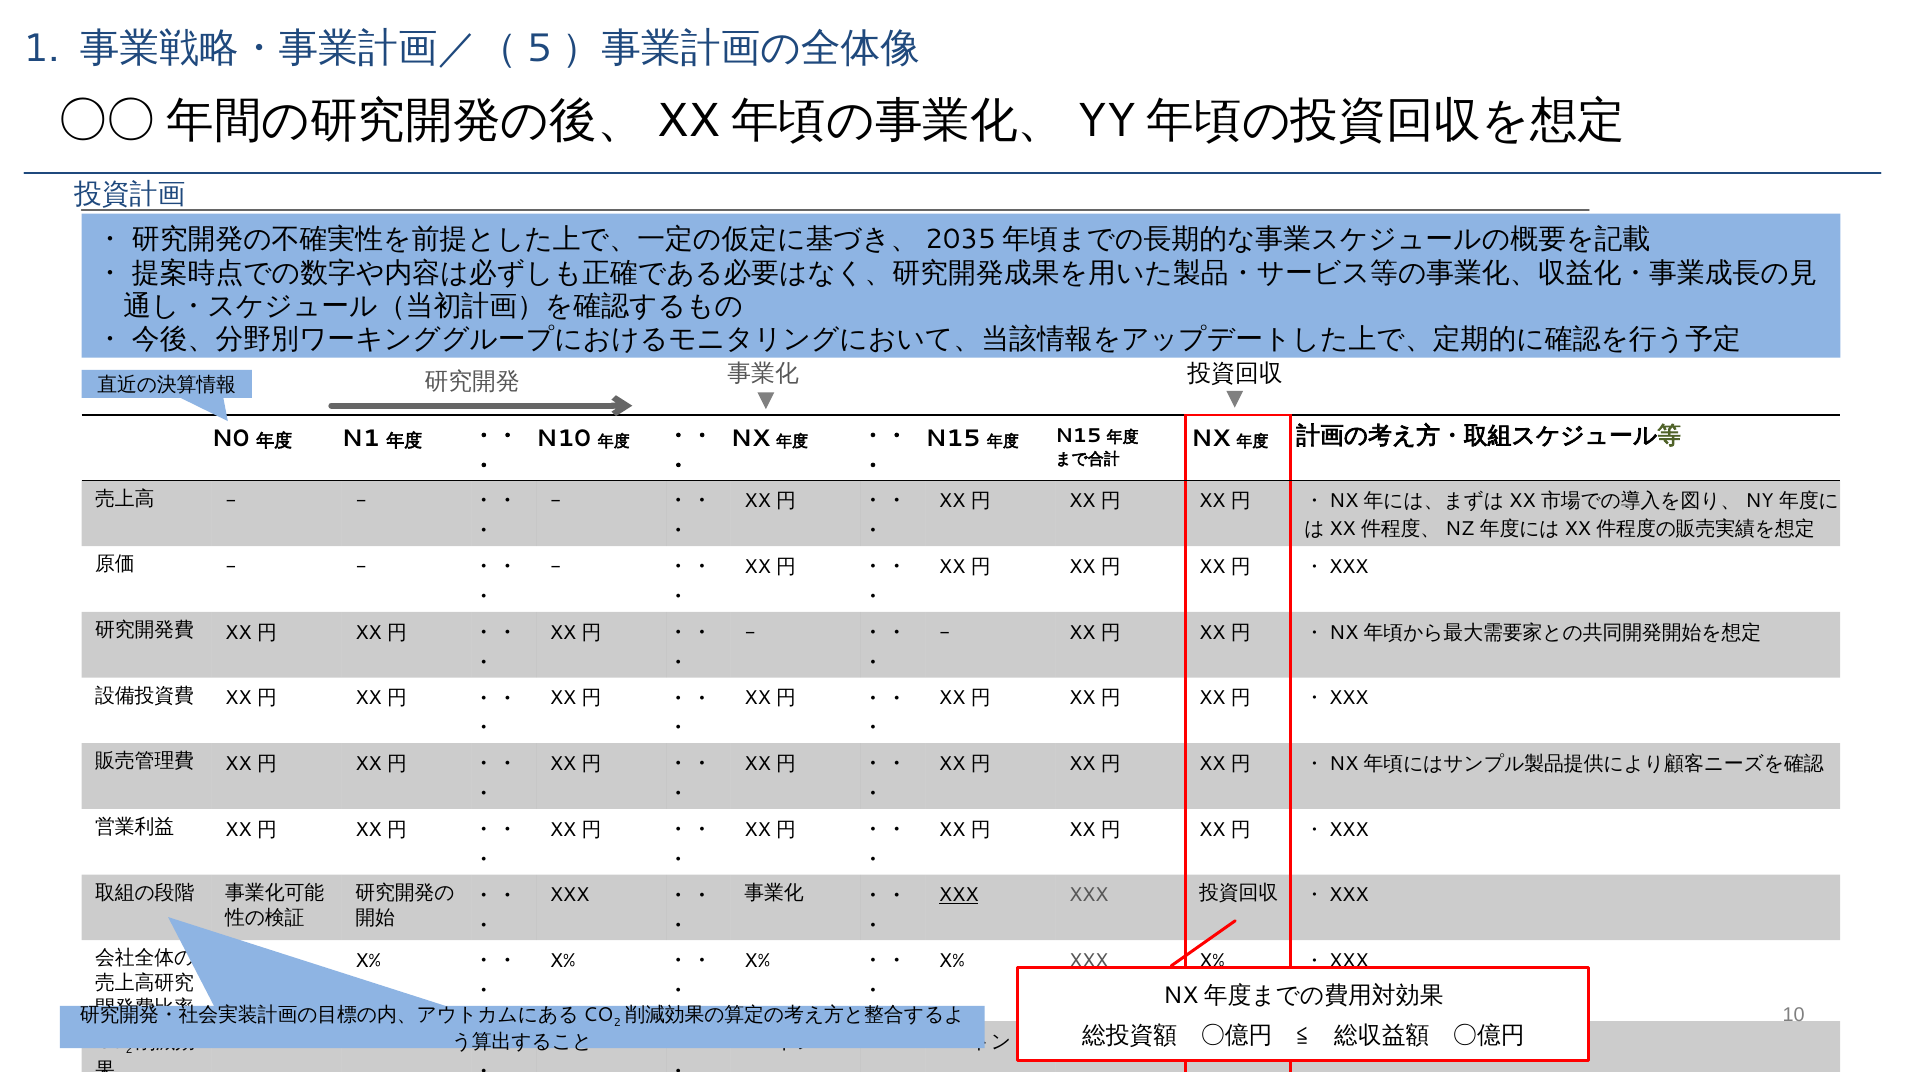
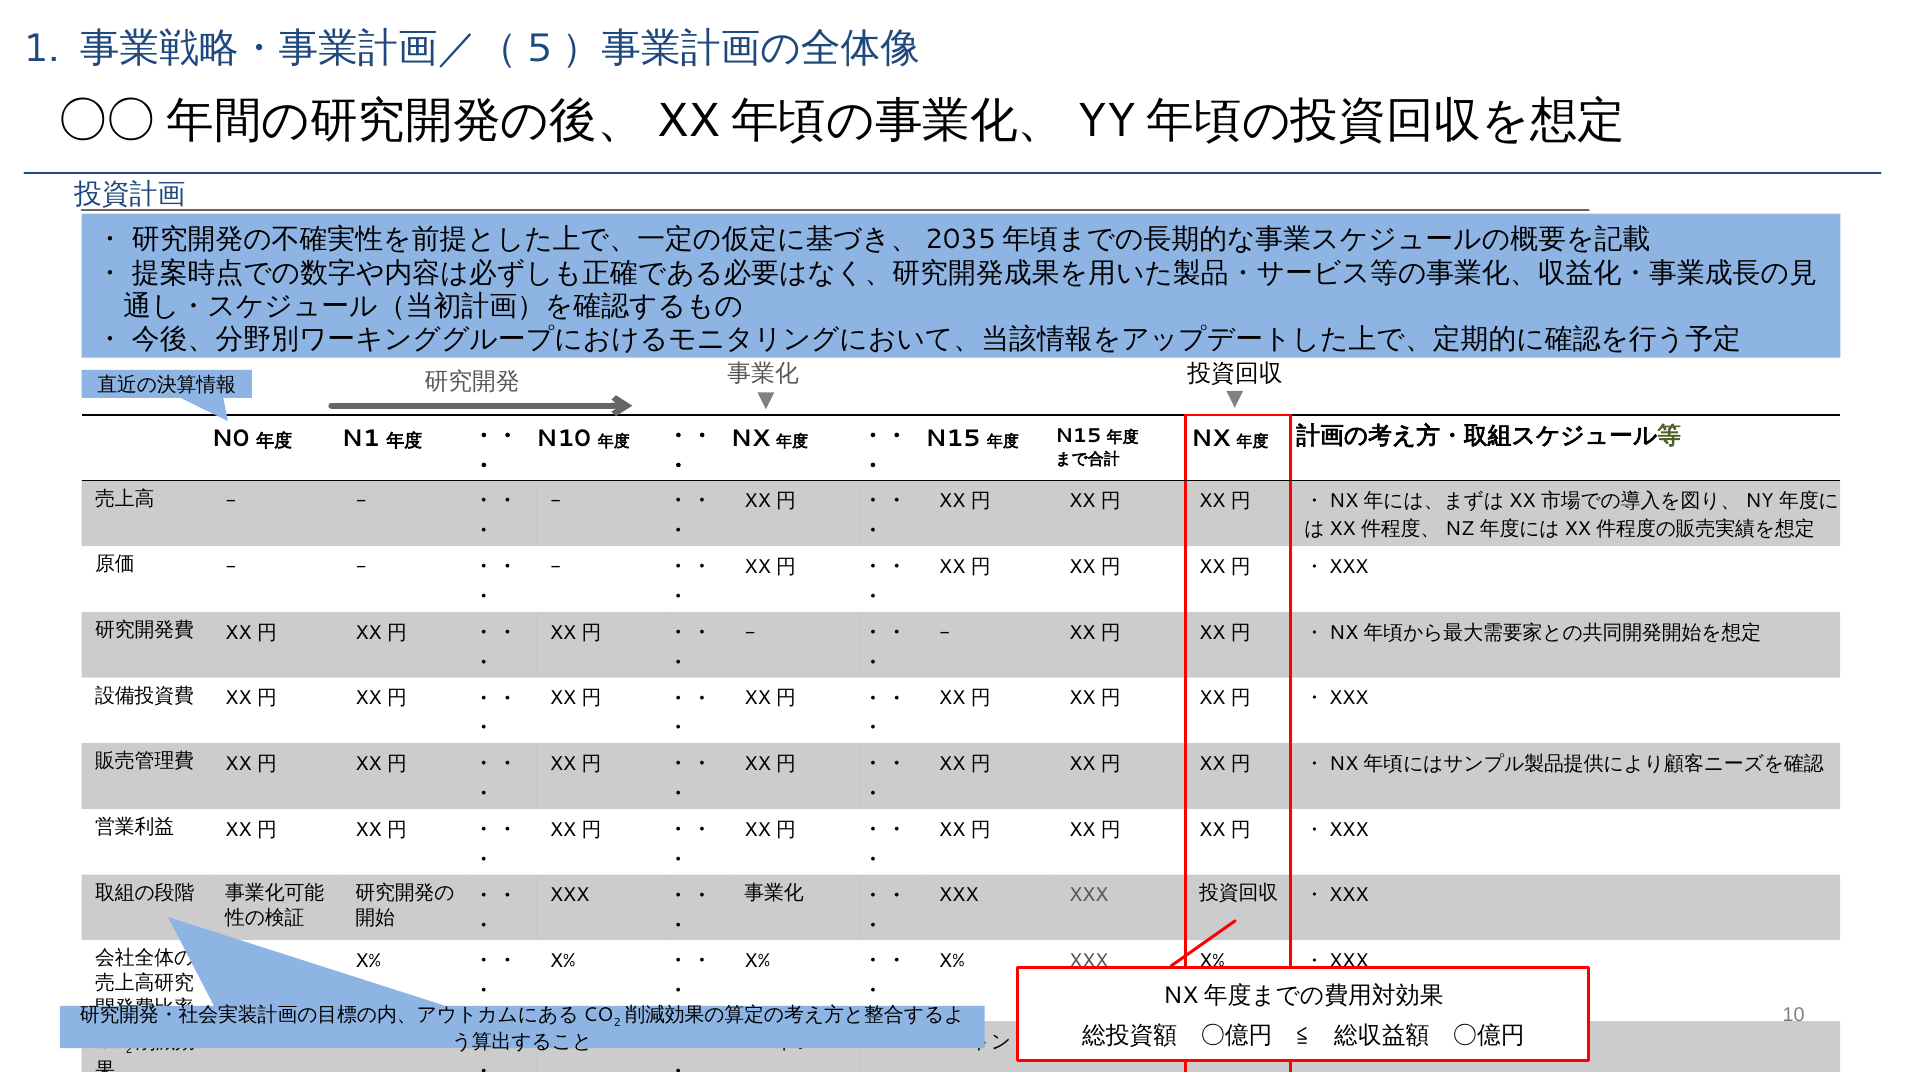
XXX at (959, 895) underline: present -> none
